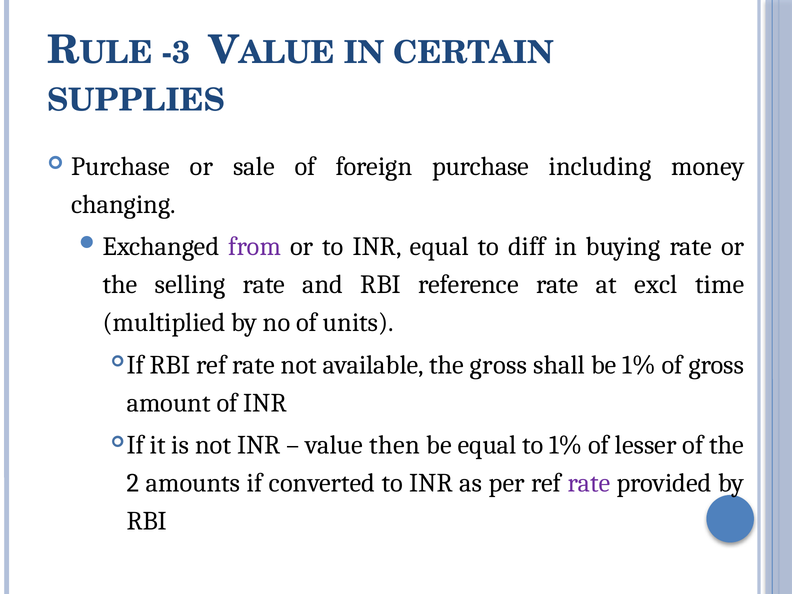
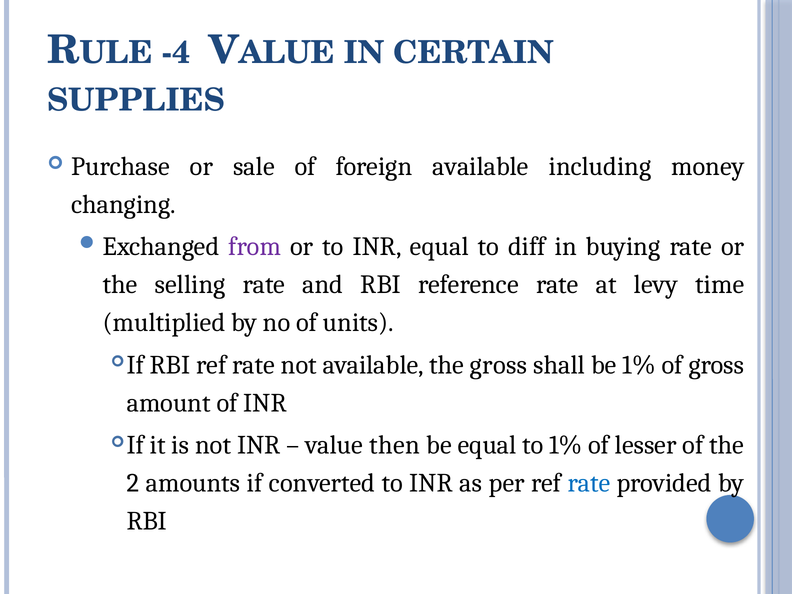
-3: -3 -> -4
foreign purchase: purchase -> available
excl: excl -> levy
rate at (589, 483) colour: purple -> blue
